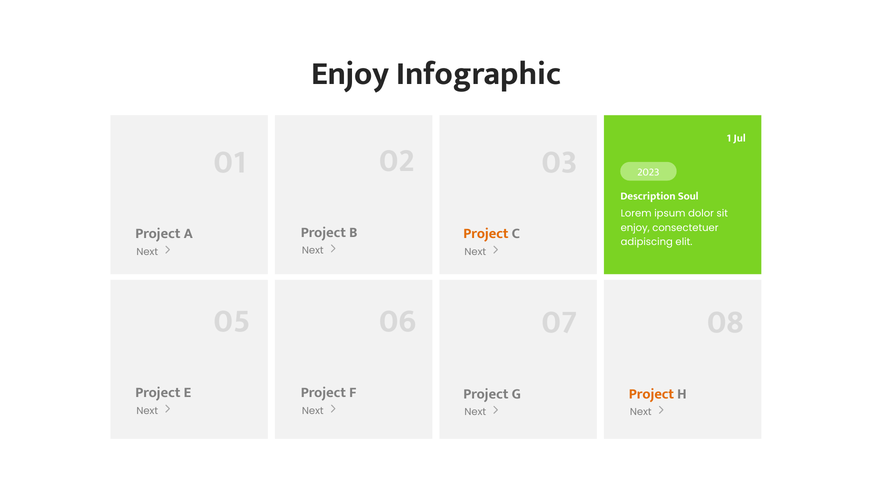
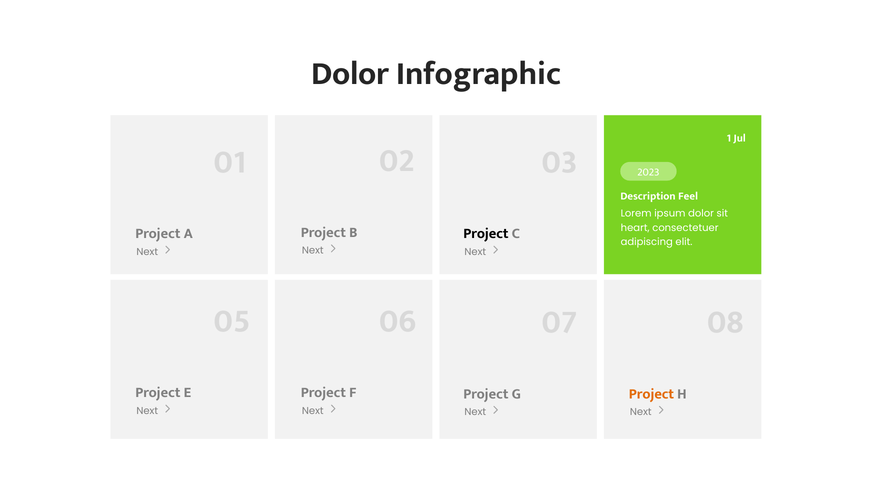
Enjoy at (350, 74): Enjoy -> Dolor
Soul: Soul -> Feel
enjoy at (635, 228): enjoy -> heart
Project at (486, 234) colour: orange -> black
